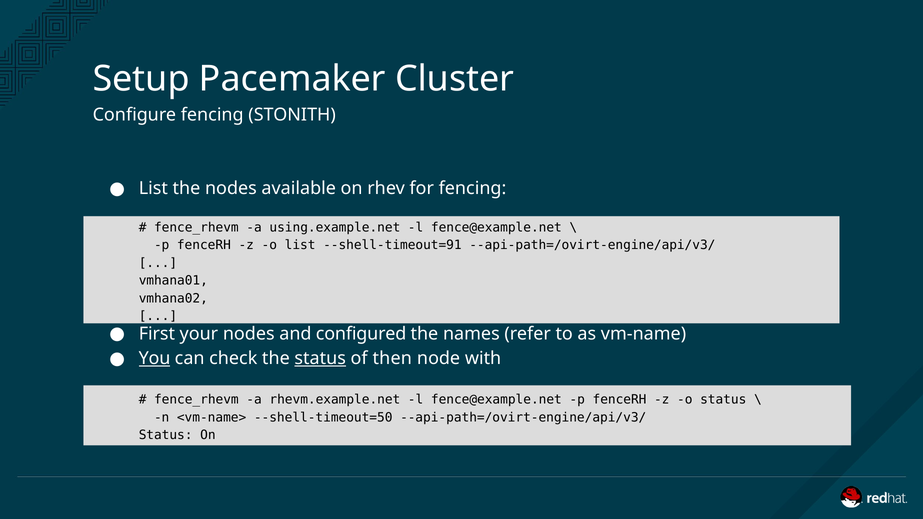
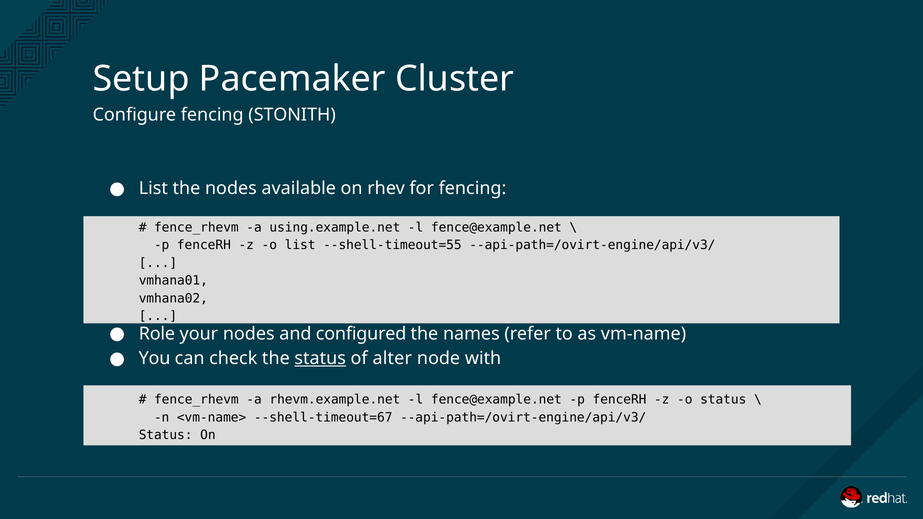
--shell-timeout=91: --shell-timeout=91 -> --shell-timeout=55
First: First -> Role
You underline: present -> none
then: then -> alter
--shell-timeout=50: --shell-timeout=50 -> --shell-timeout=67
